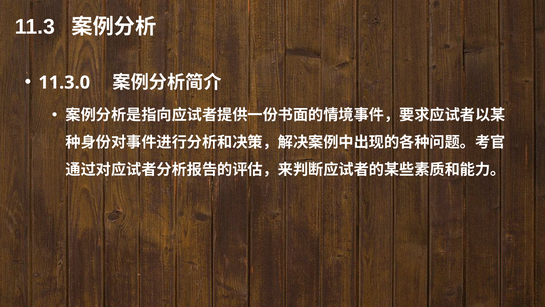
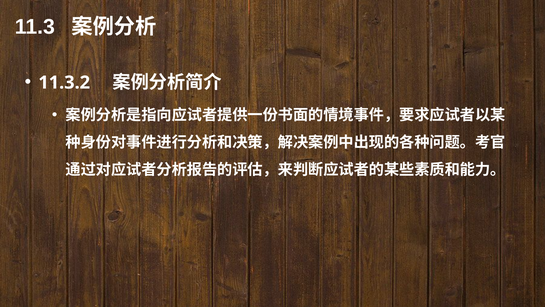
11.3.0: 11.3.0 -> 11.3.2
